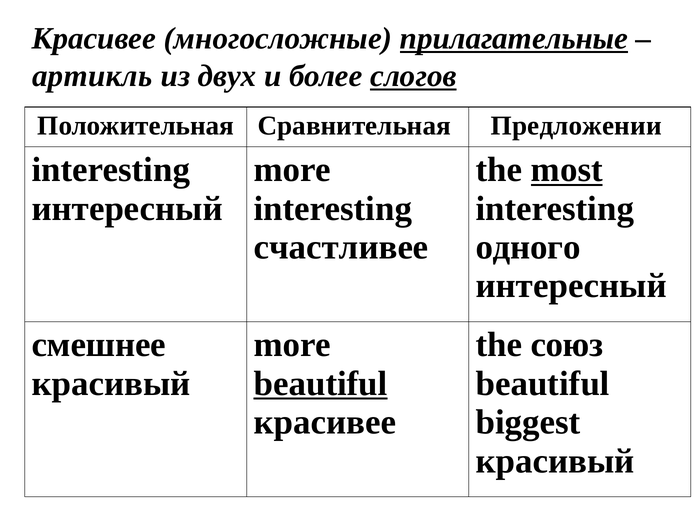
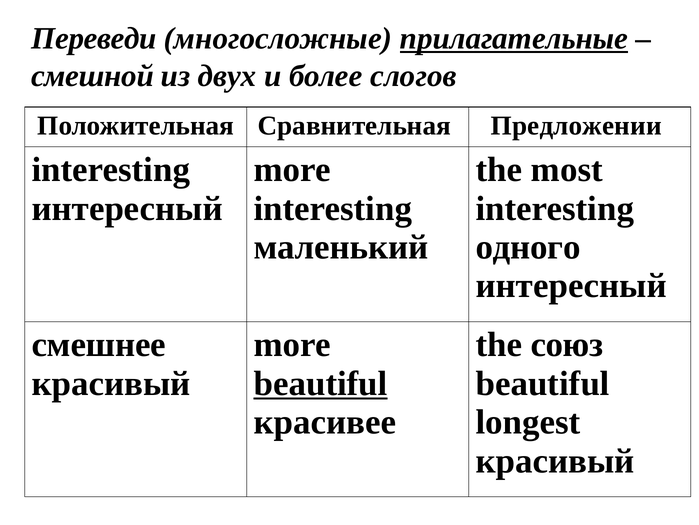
Красивее at (94, 39): Красивее -> Переведи
артикль: артикль -> смешной
слогов underline: present -> none
most underline: present -> none
счастливее: счастливее -> маленький
biggest: biggest -> longest
